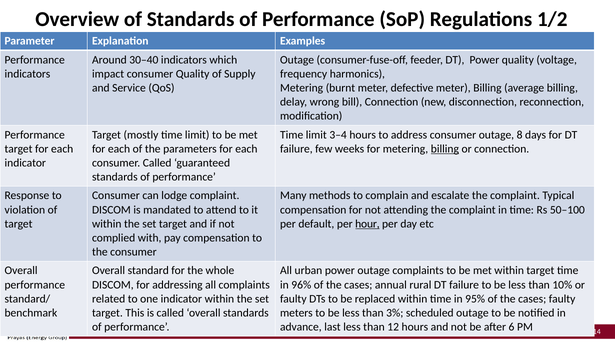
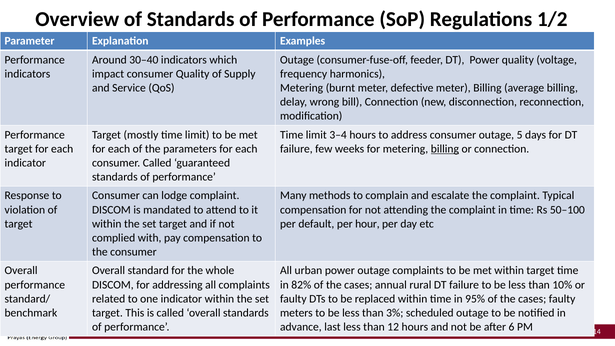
8: 8 -> 5
hour underline: present -> none
96%: 96% -> 82%
